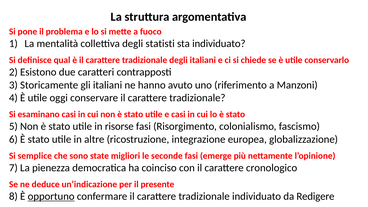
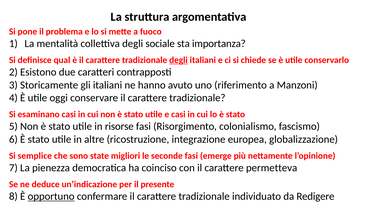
statisti: statisti -> sociale
sta individuato: individuato -> importanza
degli at (178, 60) underline: none -> present
cronologico: cronologico -> permetteva
